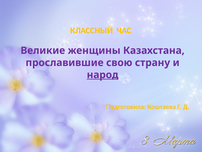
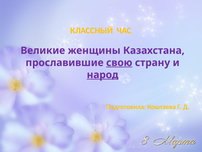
свою underline: none -> present
